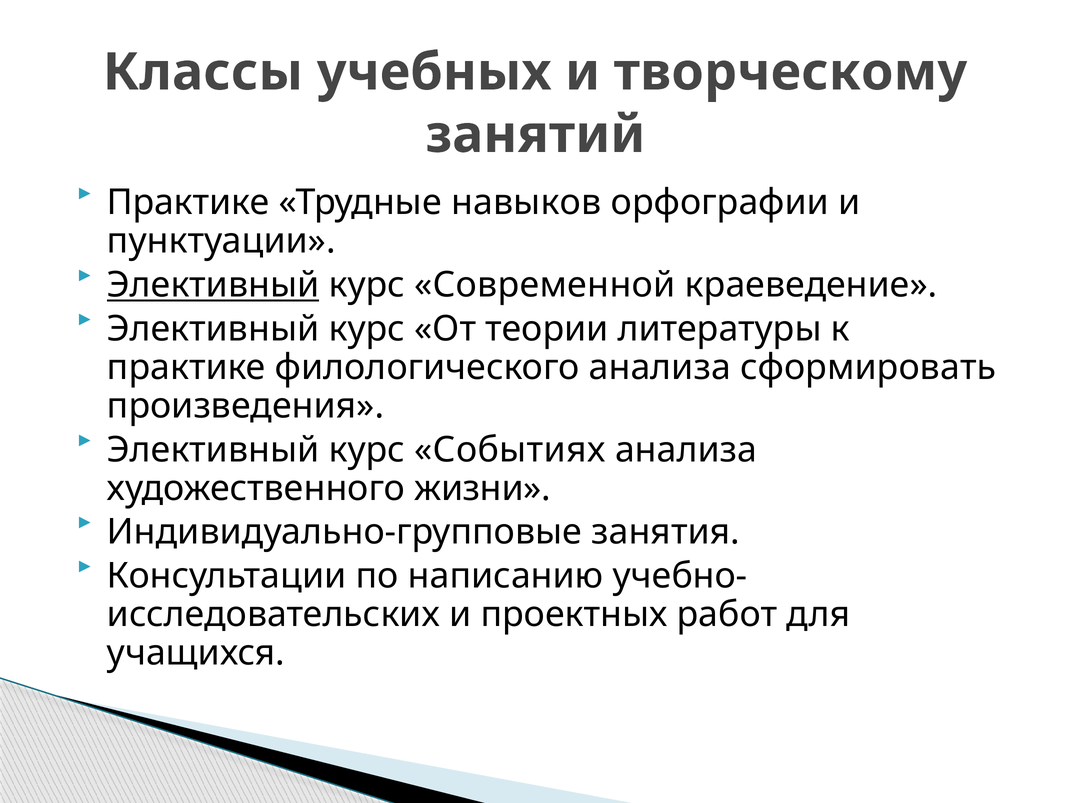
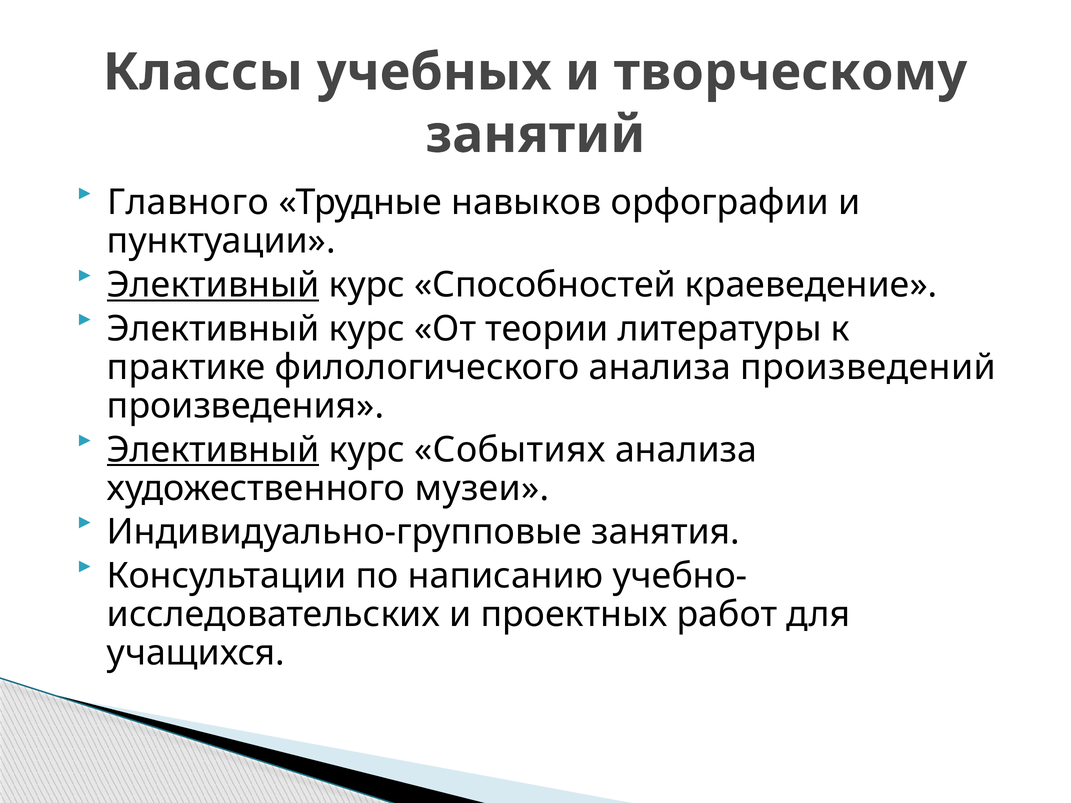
Практике at (188, 203): Практике -> Главного
Современной: Современной -> Способностей
сформировать: сформировать -> произведений
Элективный at (213, 450) underline: none -> present
жизни: жизни -> музеи
